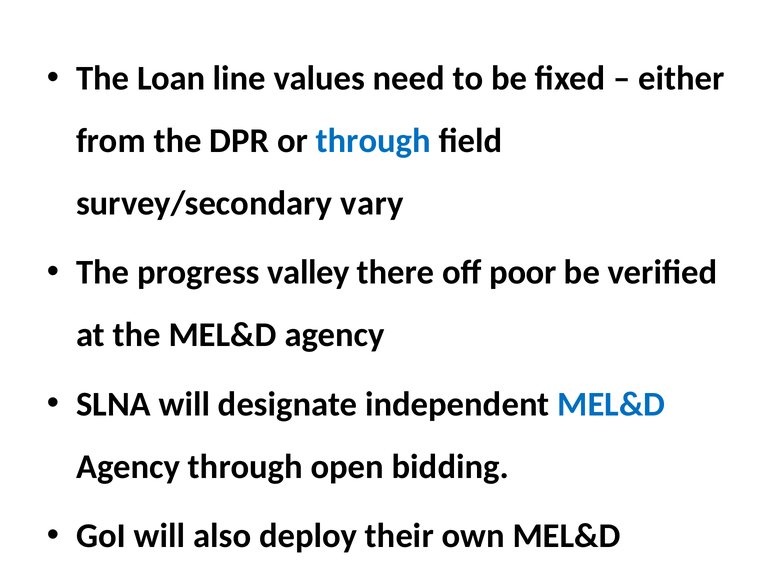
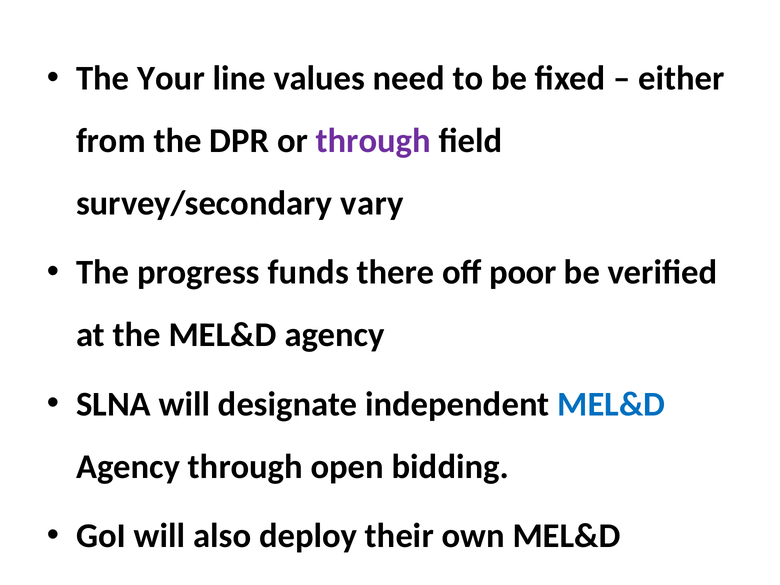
Loan: Loan -> Your
through at (373, 141) colour: blue -> purple
valley: valley -> funds
